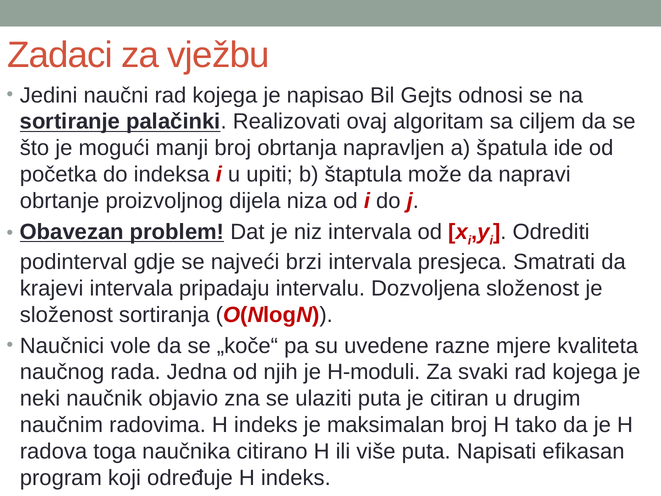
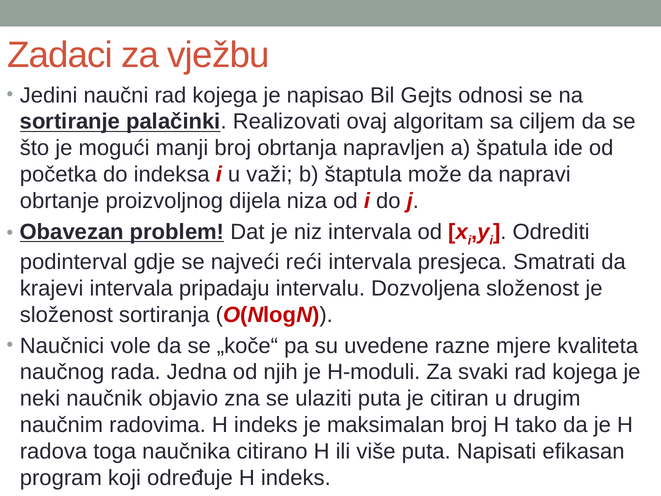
upiti: upiti -> važi
brzi: brzi -> reći
